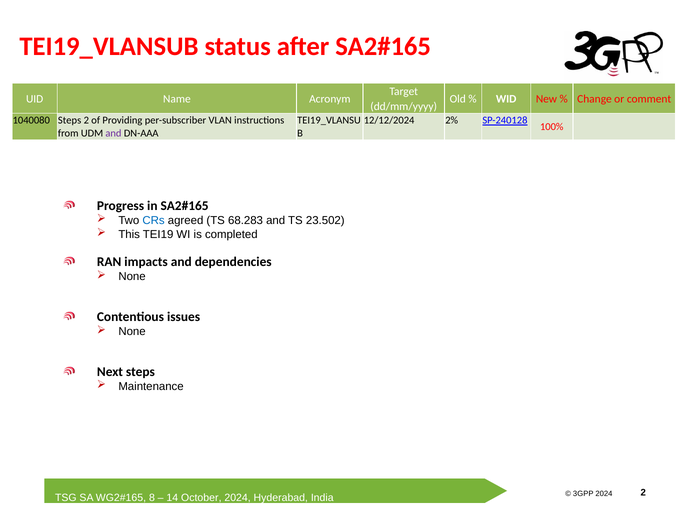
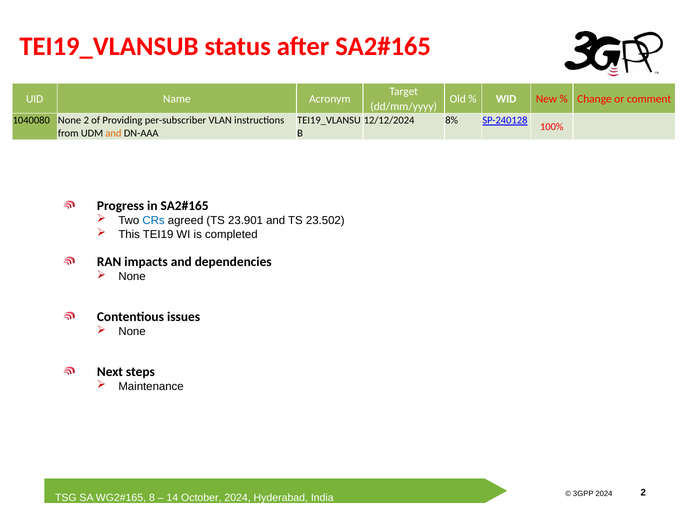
1040080 Steps: Steps -> None
2%: 2% -> 8%
and at (113, 133) colour: purple -> orange
68.283: 68.283 -> 23.901
